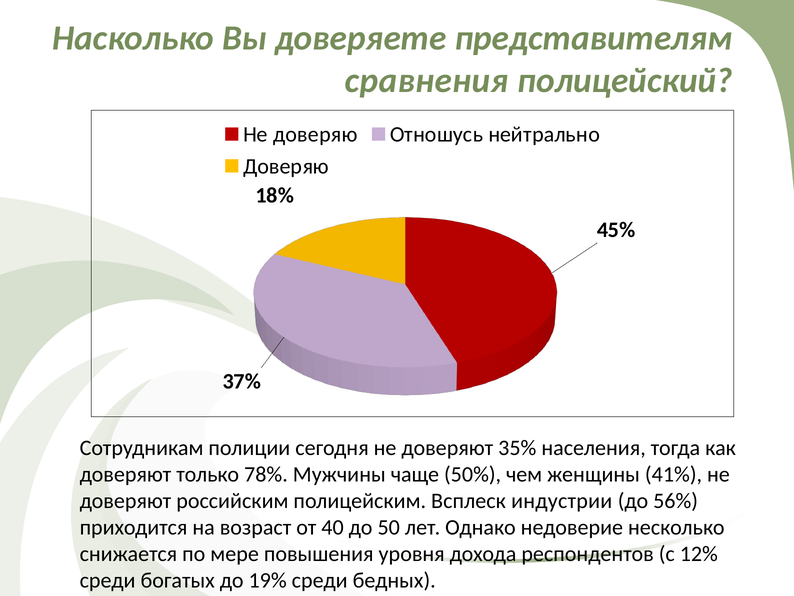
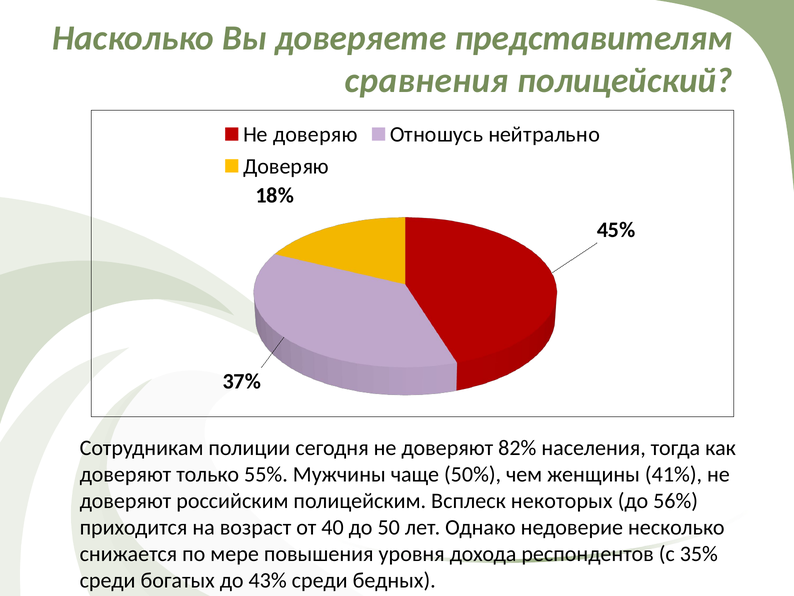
35%: 35% -> 82%
78%: 78% -> 55%
индустрии: индустрии -> некоторых
12%: 12% -> 35%
19%: 19% -> 43%
